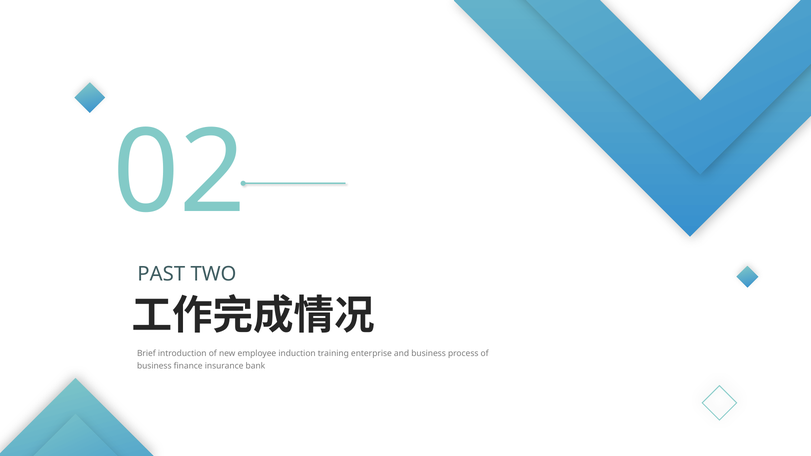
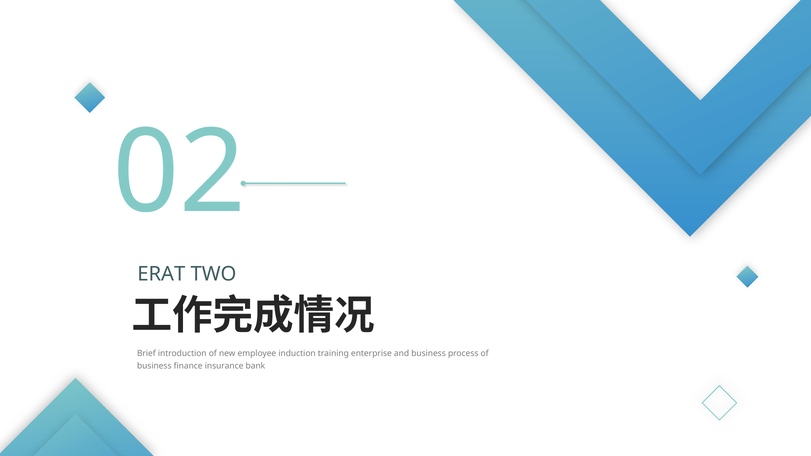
PAST: PAST -> ERAT
